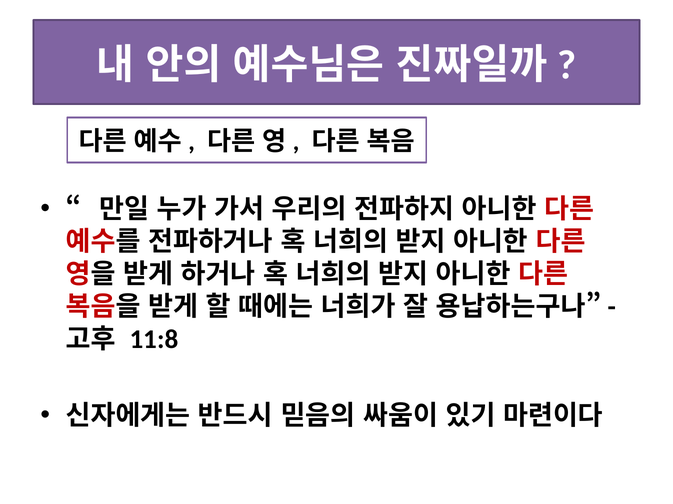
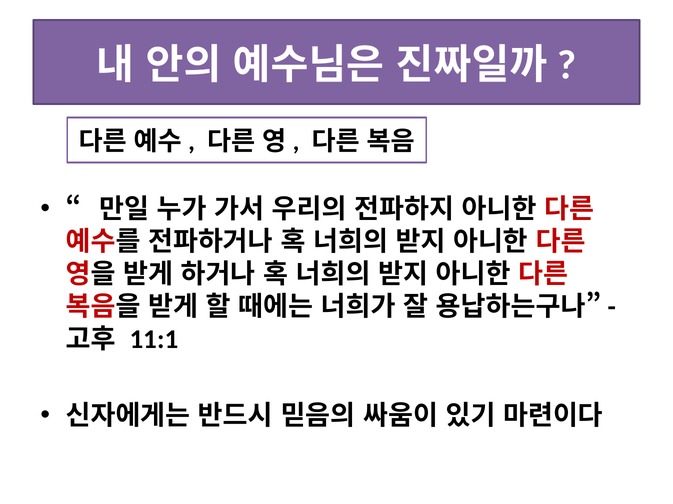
11:8: 11:8 -> 11:1
